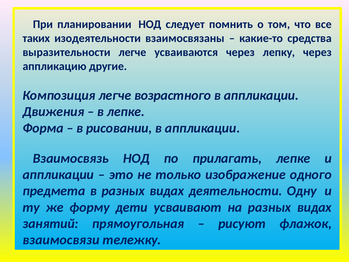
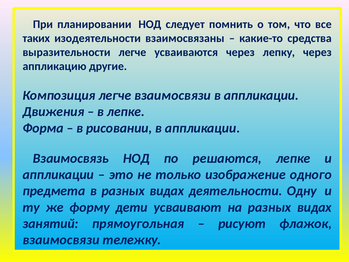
легче возрастного: возрастного -> взаимосвязи
прилагать: прилагать -> решаются
